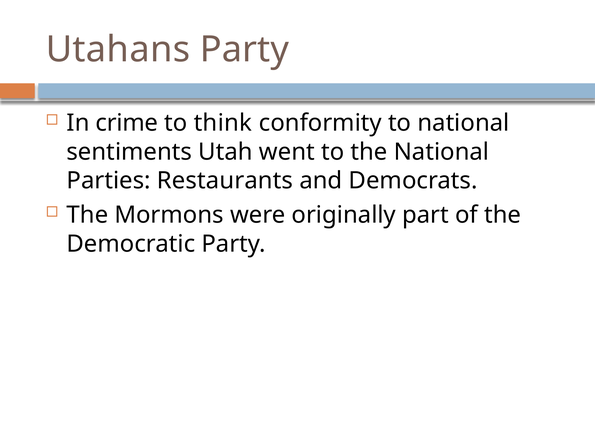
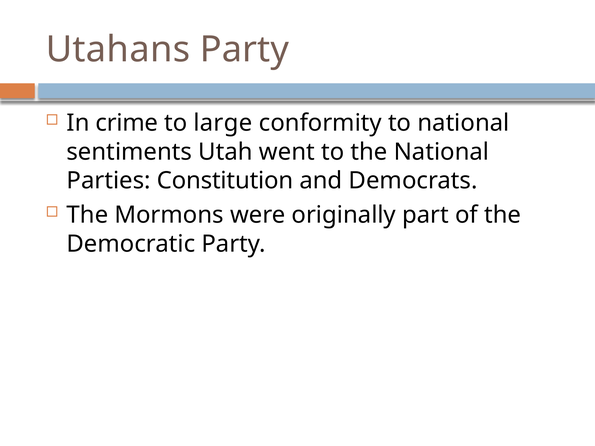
think: think -> large
Restaurants: Restaurants -> Constitution
